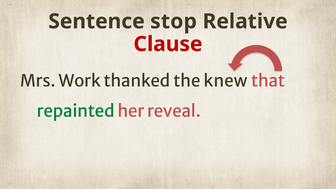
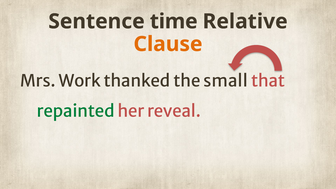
stop: stop -> time
Clause colour: red -> orange
knew: knew -> small
